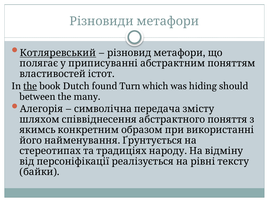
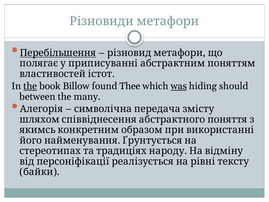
Котляревський: Котляревський -> Перебільшення
Dutch: Dutch -> Billow
Turn: Turn -> Thee
was underline: none -> present
